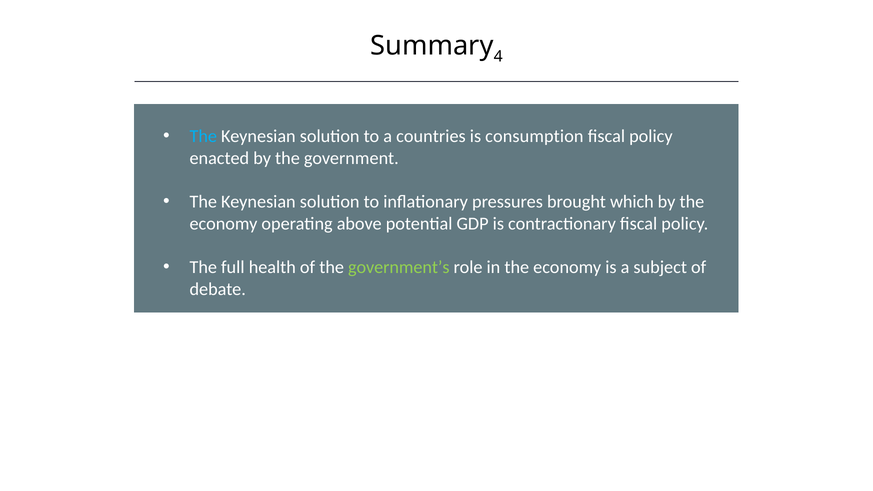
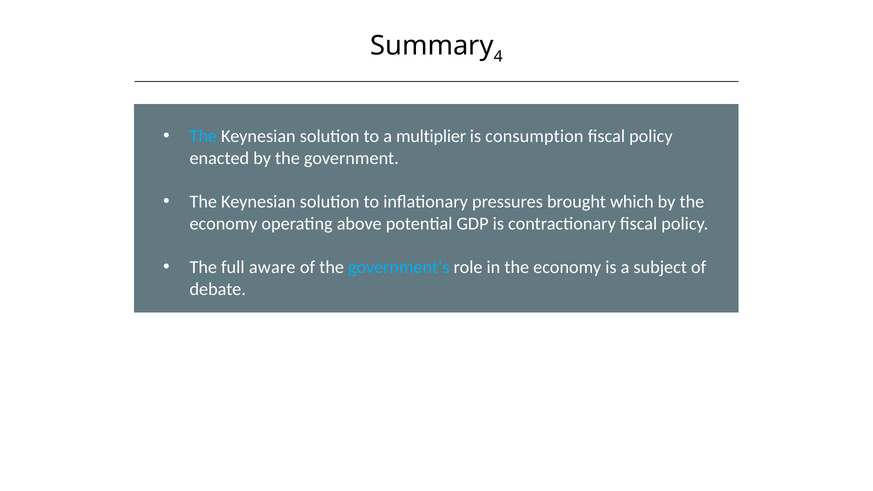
countries: countries -> multiplier
health: health -> aware
government’s colour: light green -> light blue
